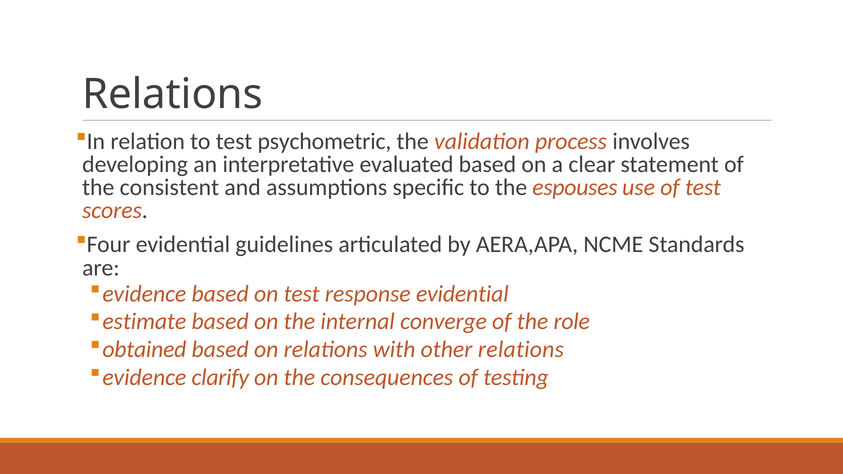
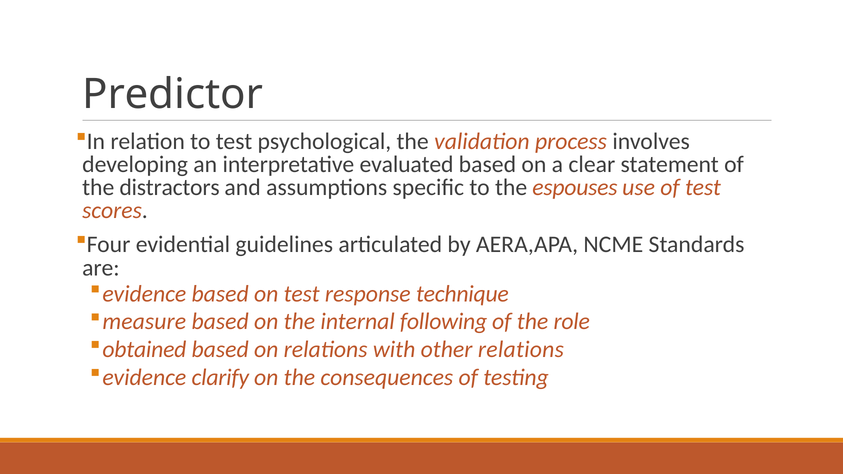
Relations at (173, 94): Relations -> Predictor
psychometric: psychometric -> psychological
consistent: consistent -> distractors
response evidential: evidential -> technique
estimate: estimate -> measure
converge: converge -> following
